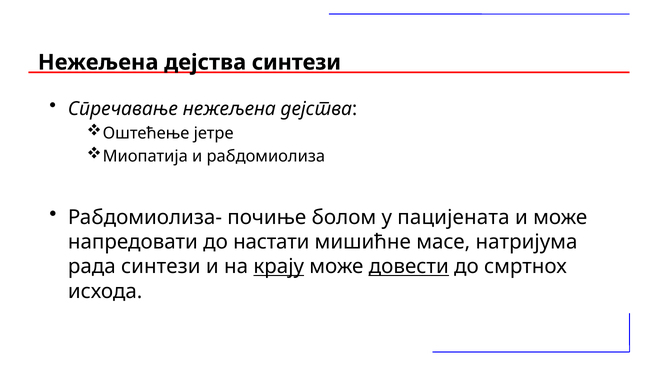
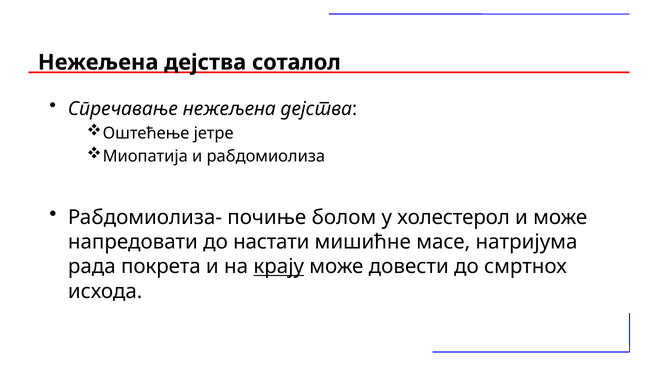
дејства синтези: синтези -> соталол
пацијената: пацијената -> холестерол
рада синтези: синтези -> покрета
довести underline: present -> none
